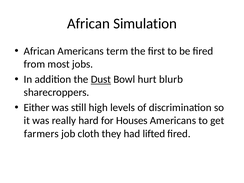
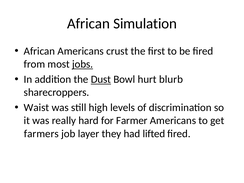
term: term -> crust
jobs underline: none -> present
Either: Either -> Waist
Houses: Houses -> Farmer
cloth: cloth -> layer
